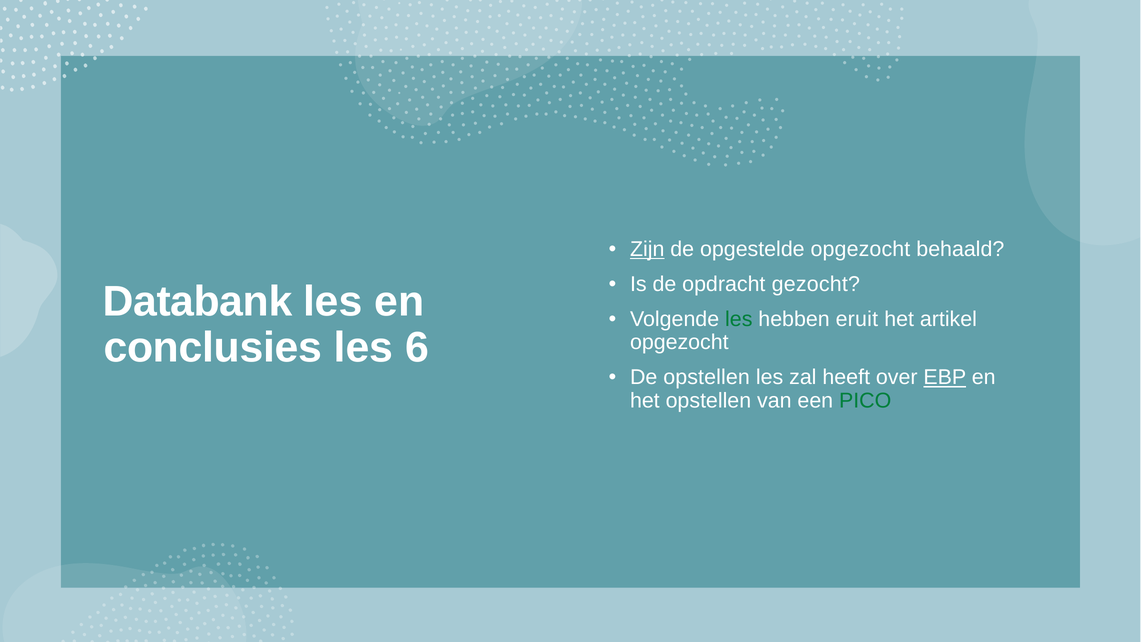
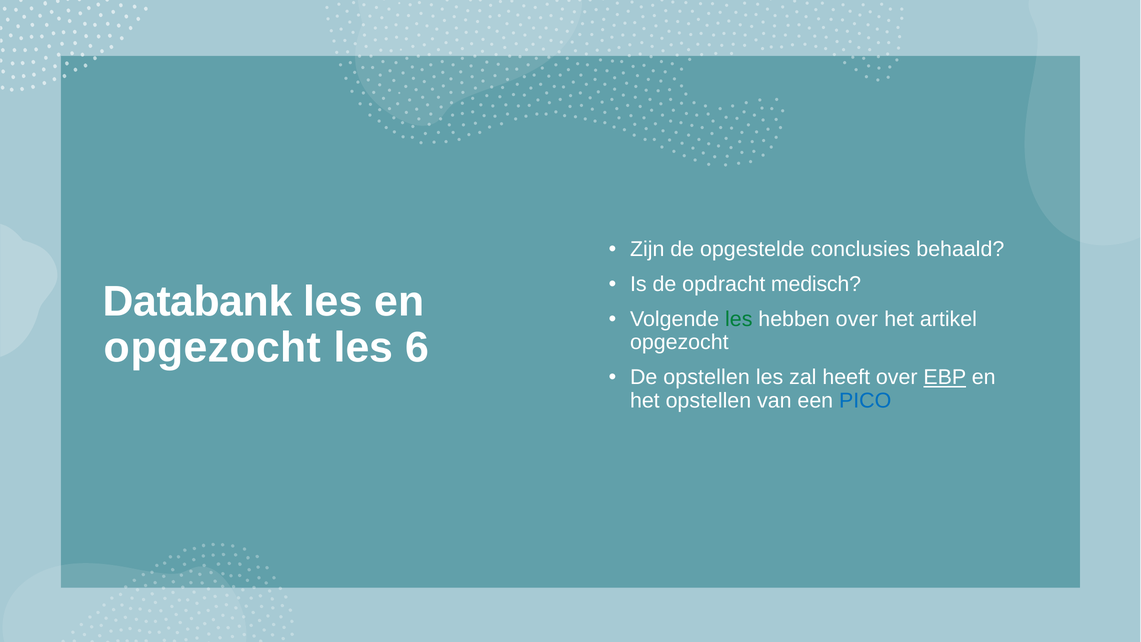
Zijn underline: present -> none
opgestelde opgezocht: opgezocht -> conclusies
gezocht: gezocht -> medisch
hebben eruit: eruit -> over
conclusies at (213, 348): conclusies -> opgezocht
PICO colour: green -> blue
